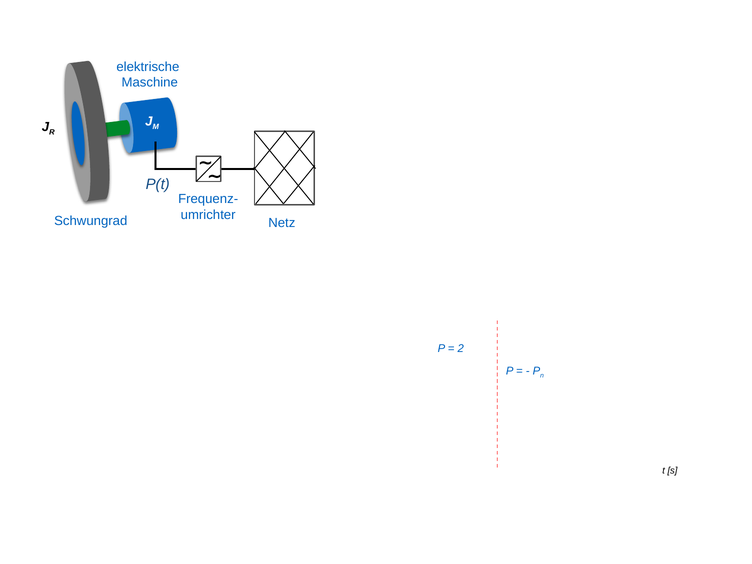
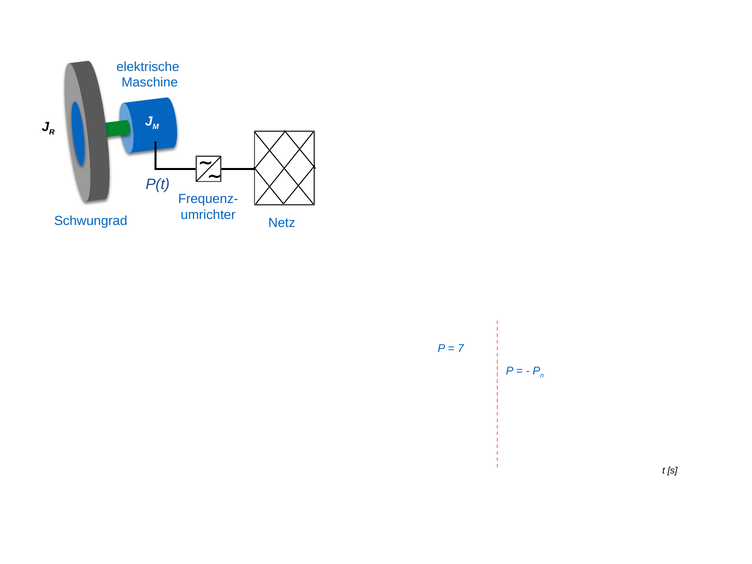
2: 2 -> 7
